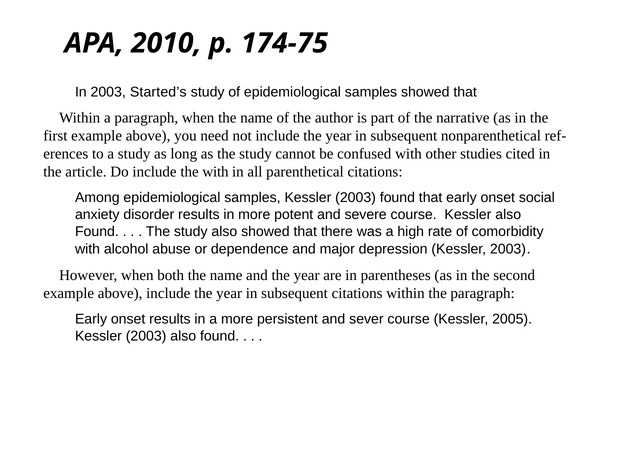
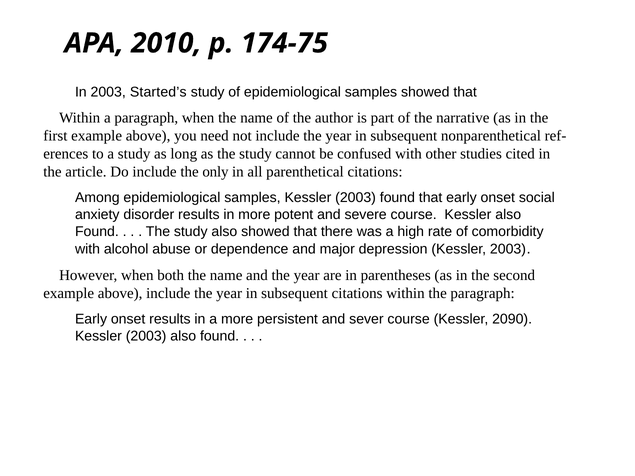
the with: with -> only
2005: 2005 -> 2090
